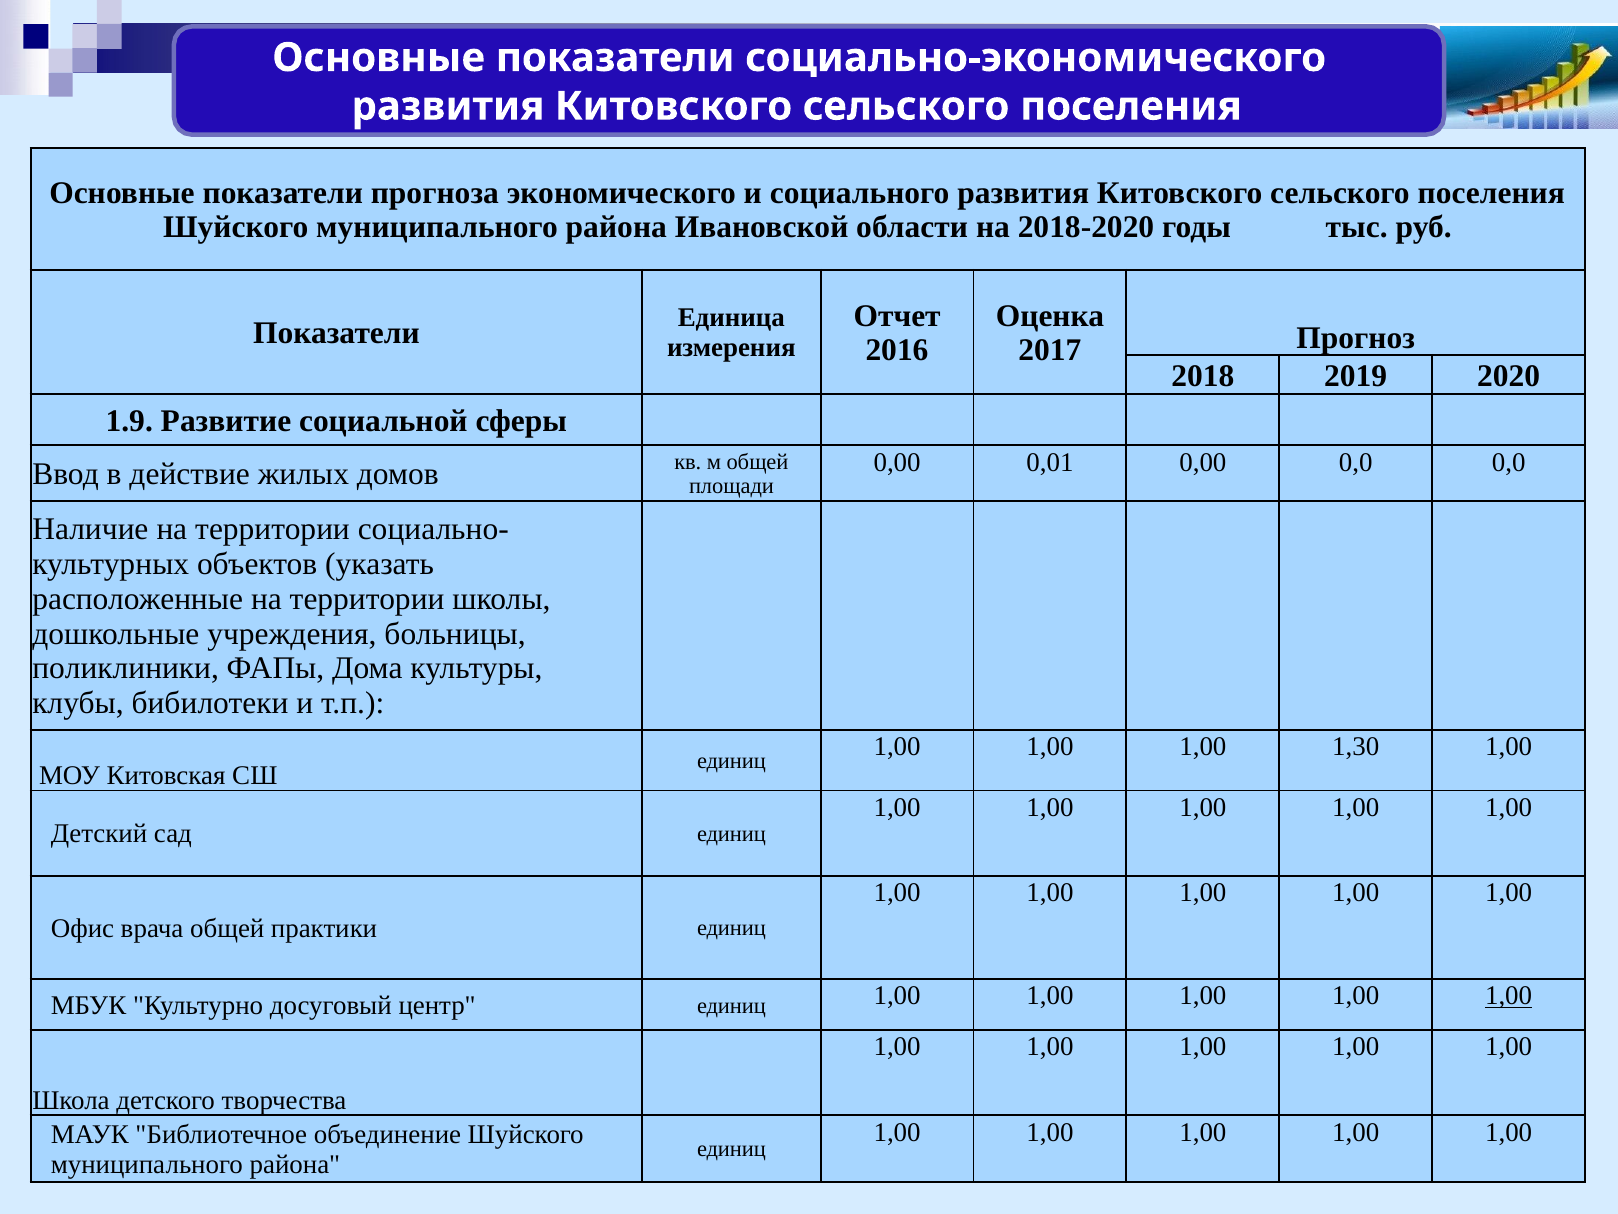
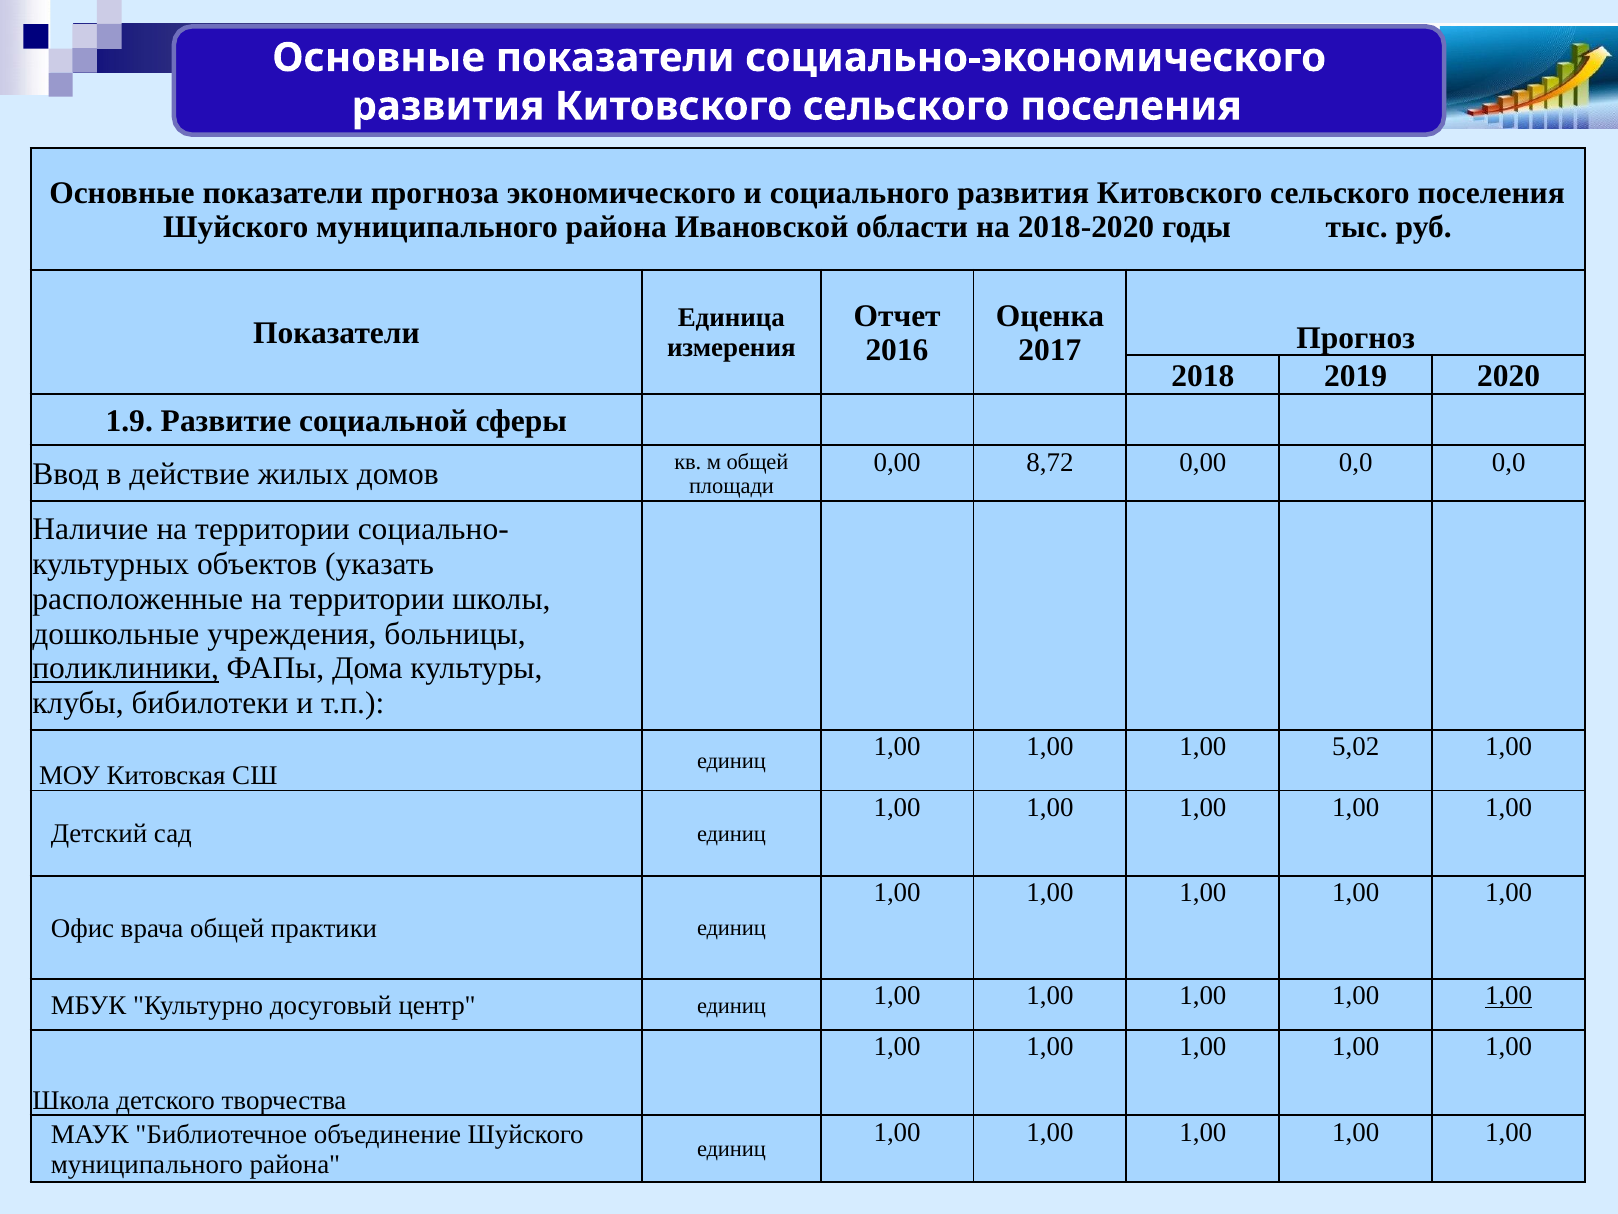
0,01: 0,01 -> 8,72
поликлиники underline: none -> present
1,30: 1,30 -> 5,02
